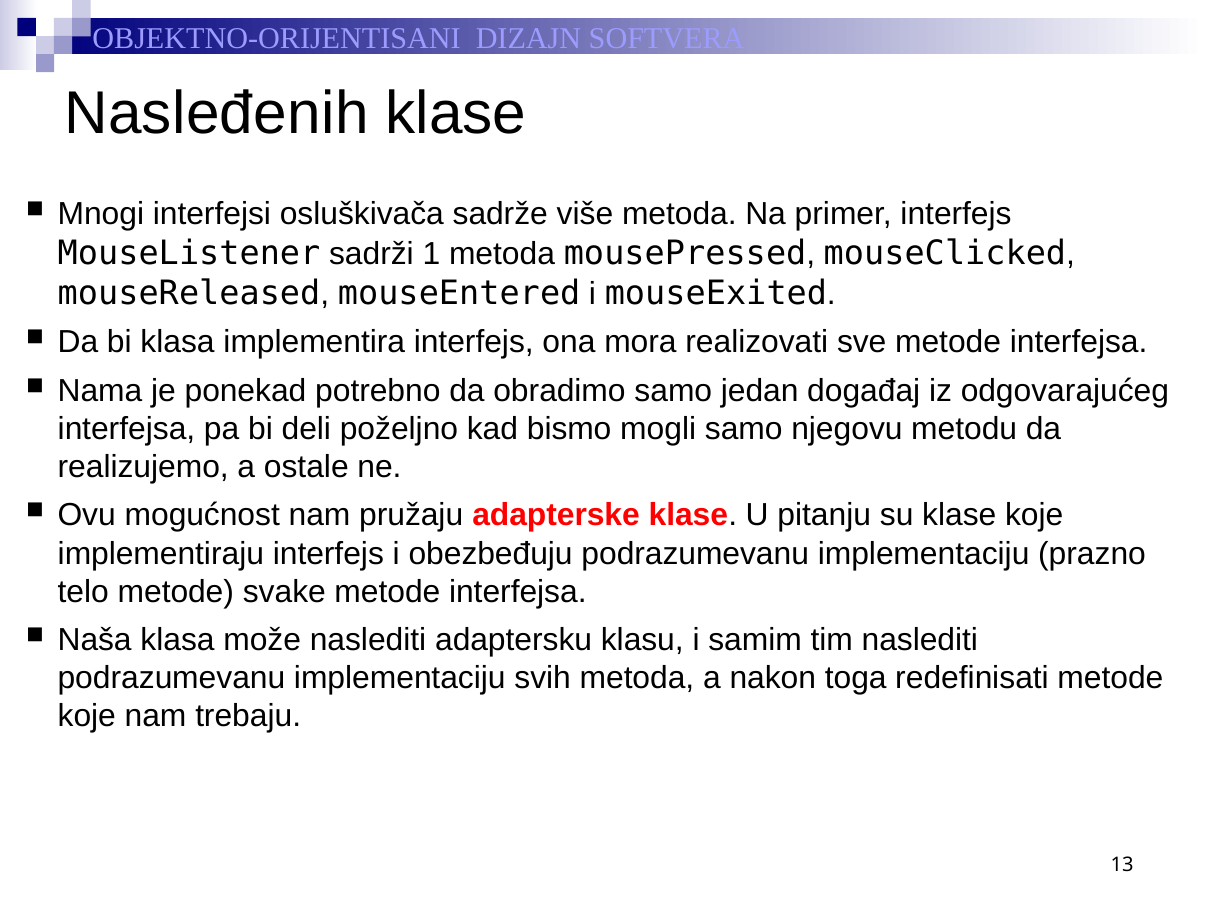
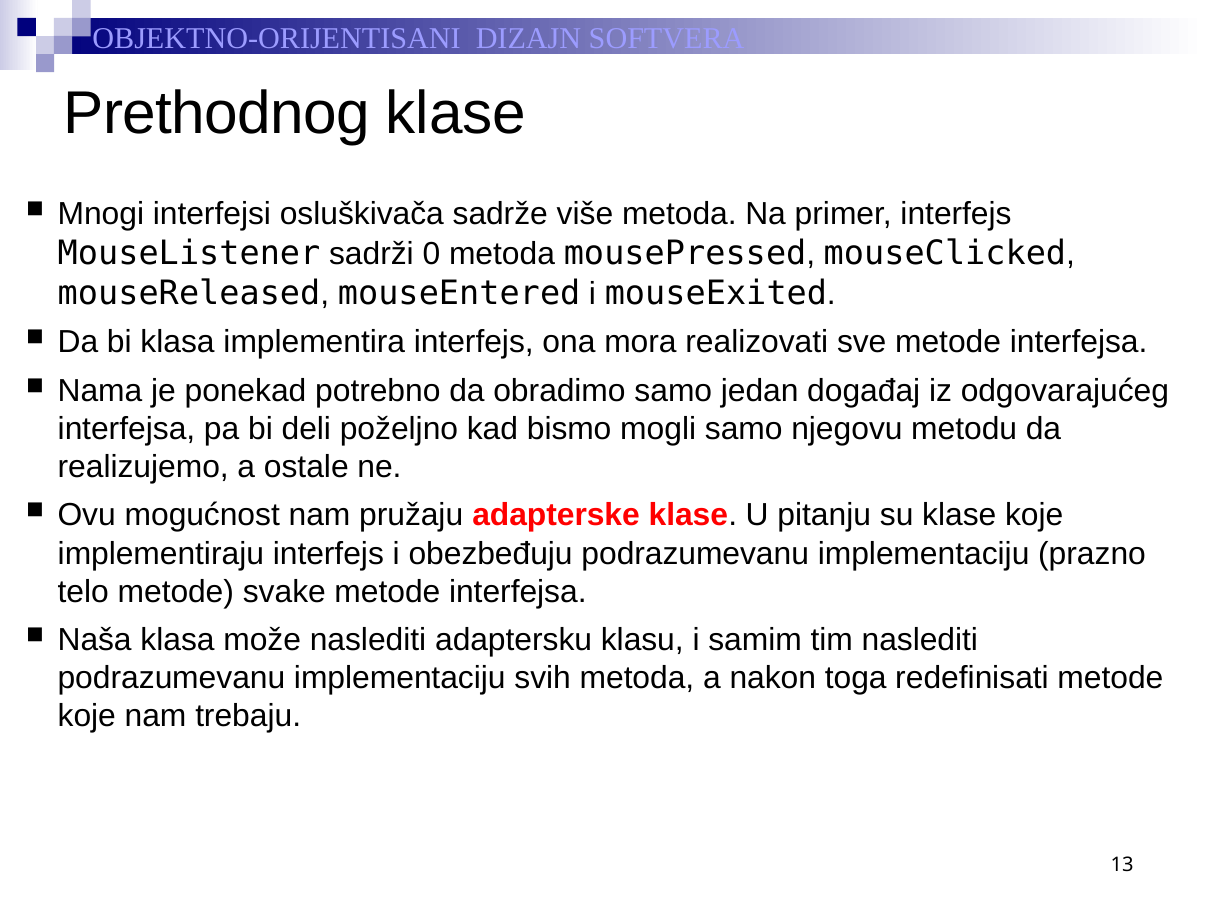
Nasleđenih: Nasleđenih -> Prethodnog
1: 1 -> 0
